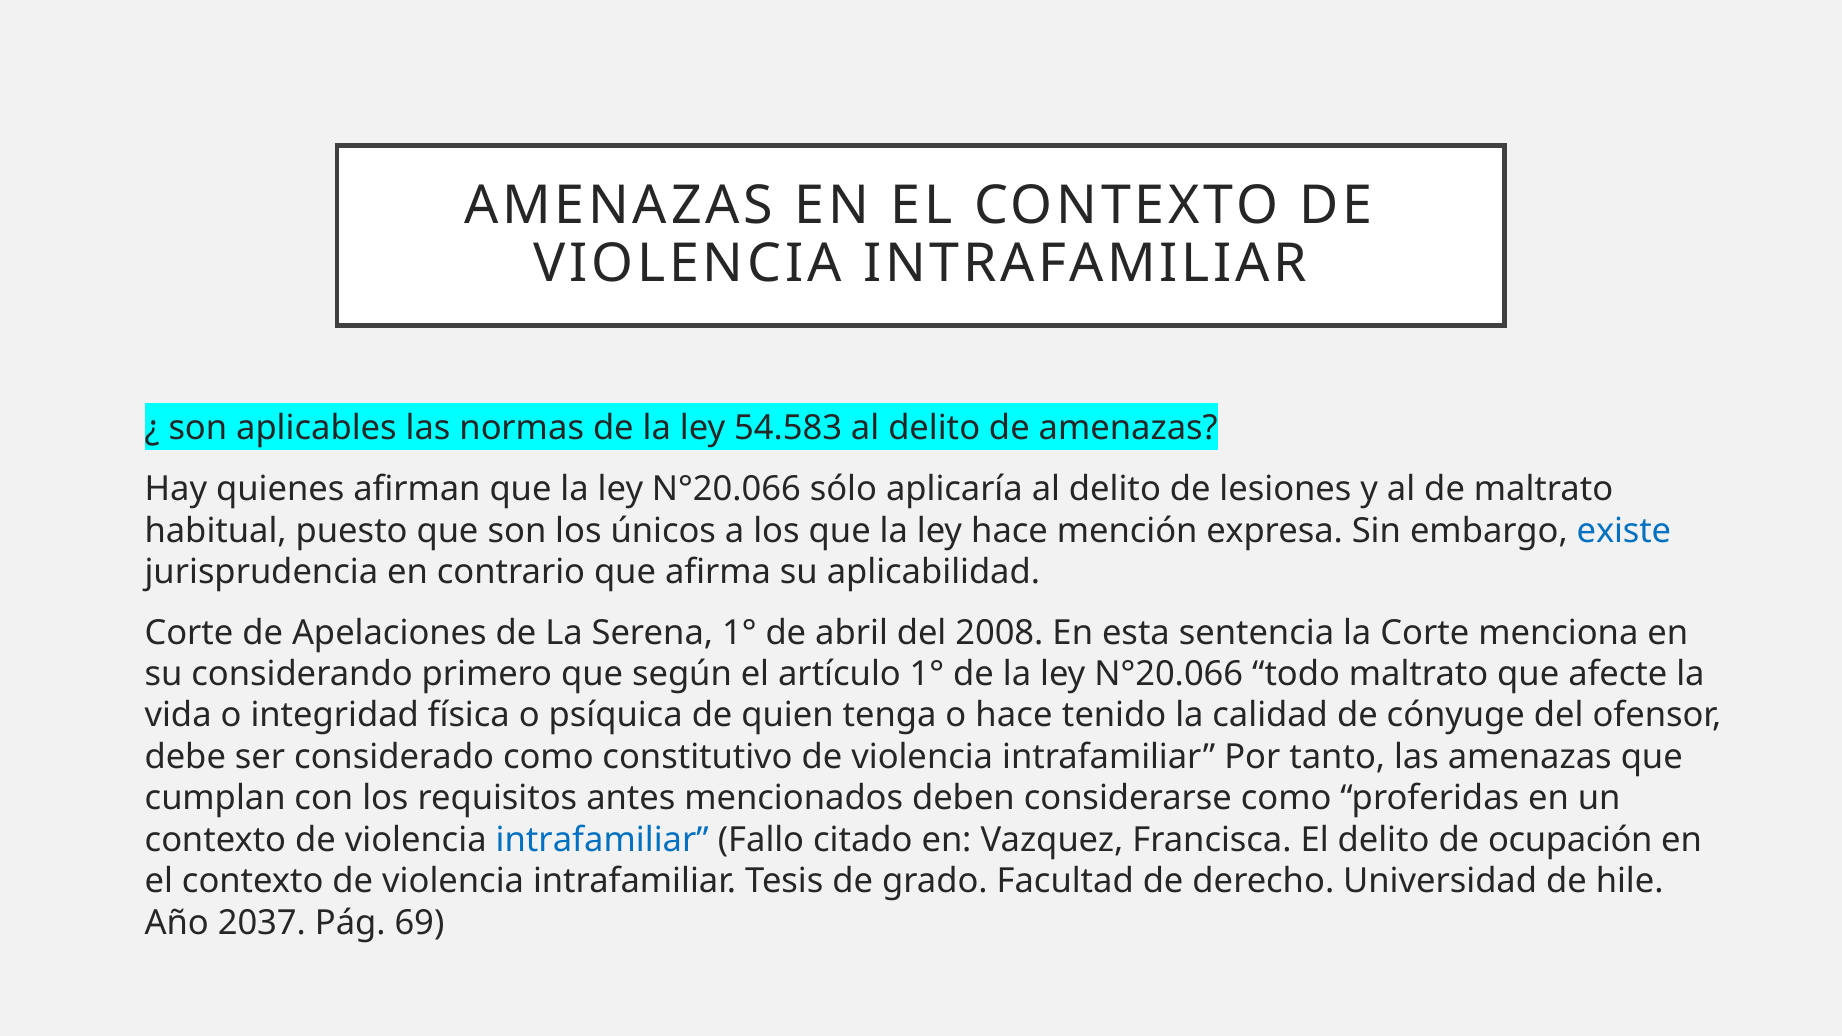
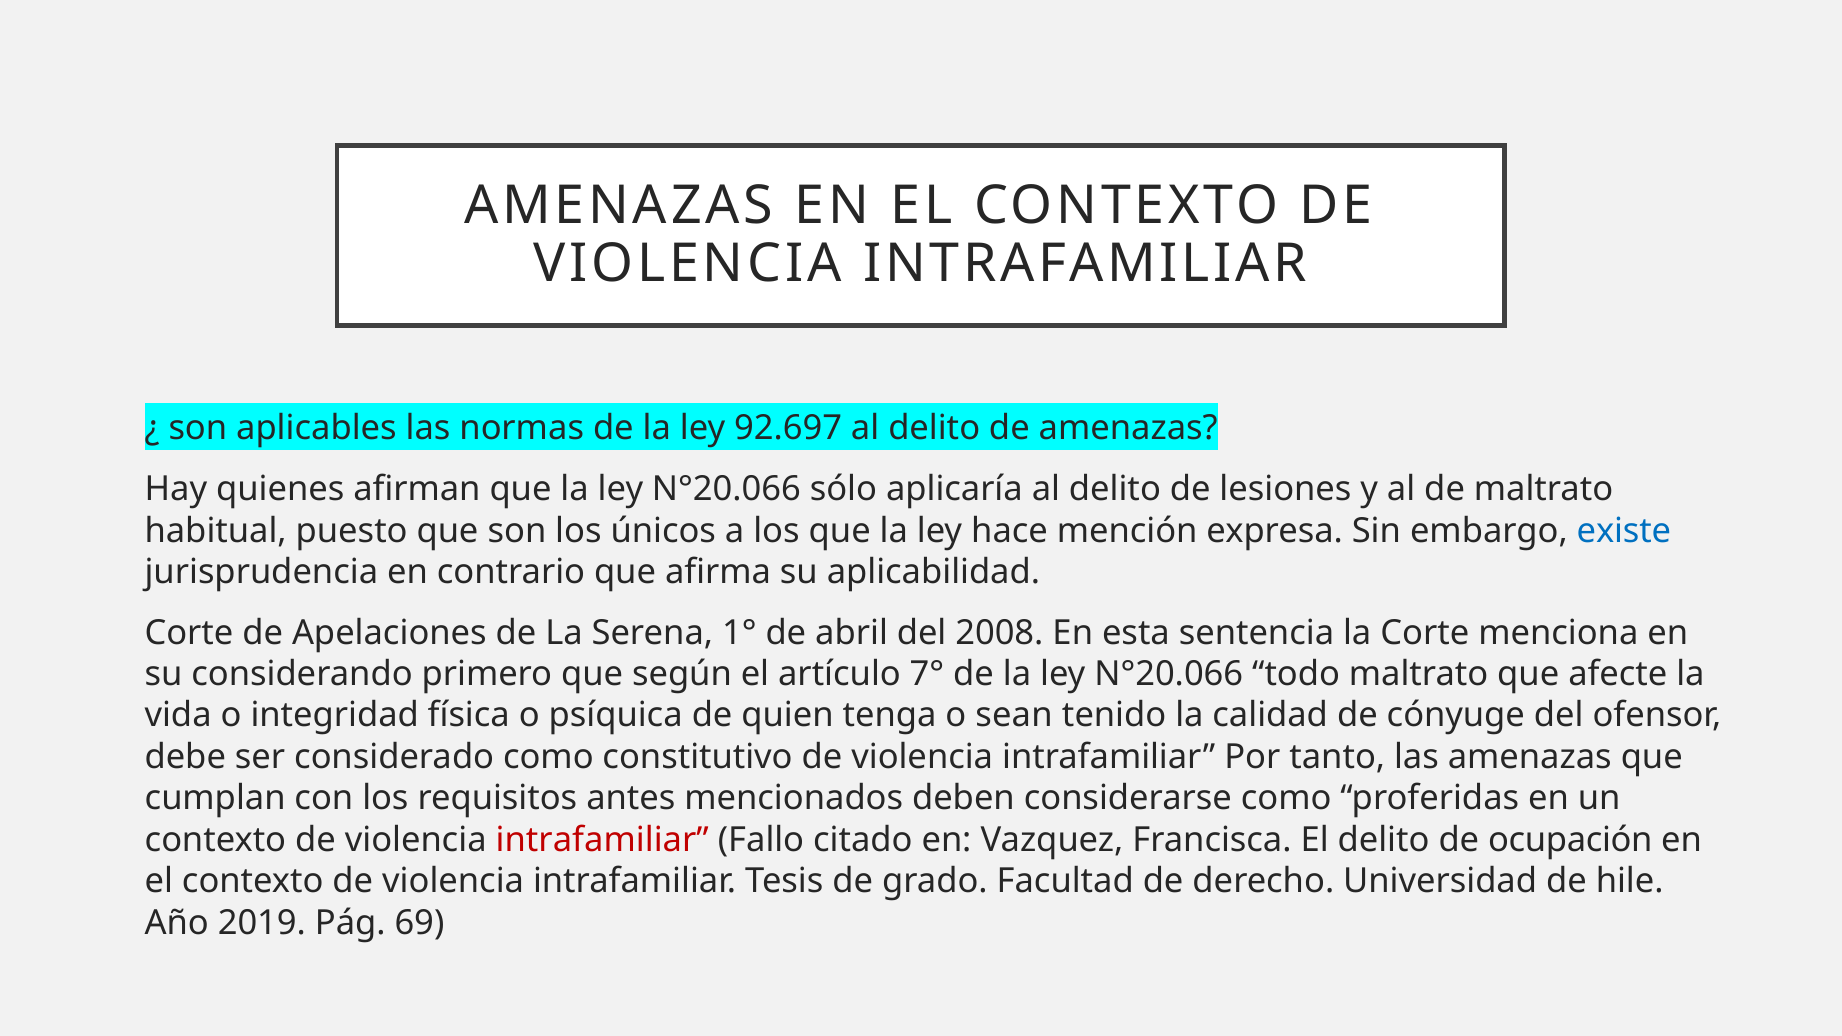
54.583: 54.583 -> 92.697
artículo 1°: 1° -> 7°
o hace: hace -> sean
intrafamiliar at (602, 840) colour: blue -> red
2037: 2037 -> 2019
